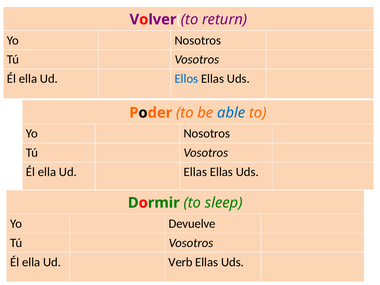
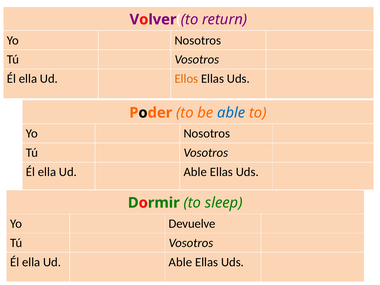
Ellos colour: blue -> orange
Ellas at (195, 172): Ellas -> Able
Verb at (181, 262): Verb -> Able
